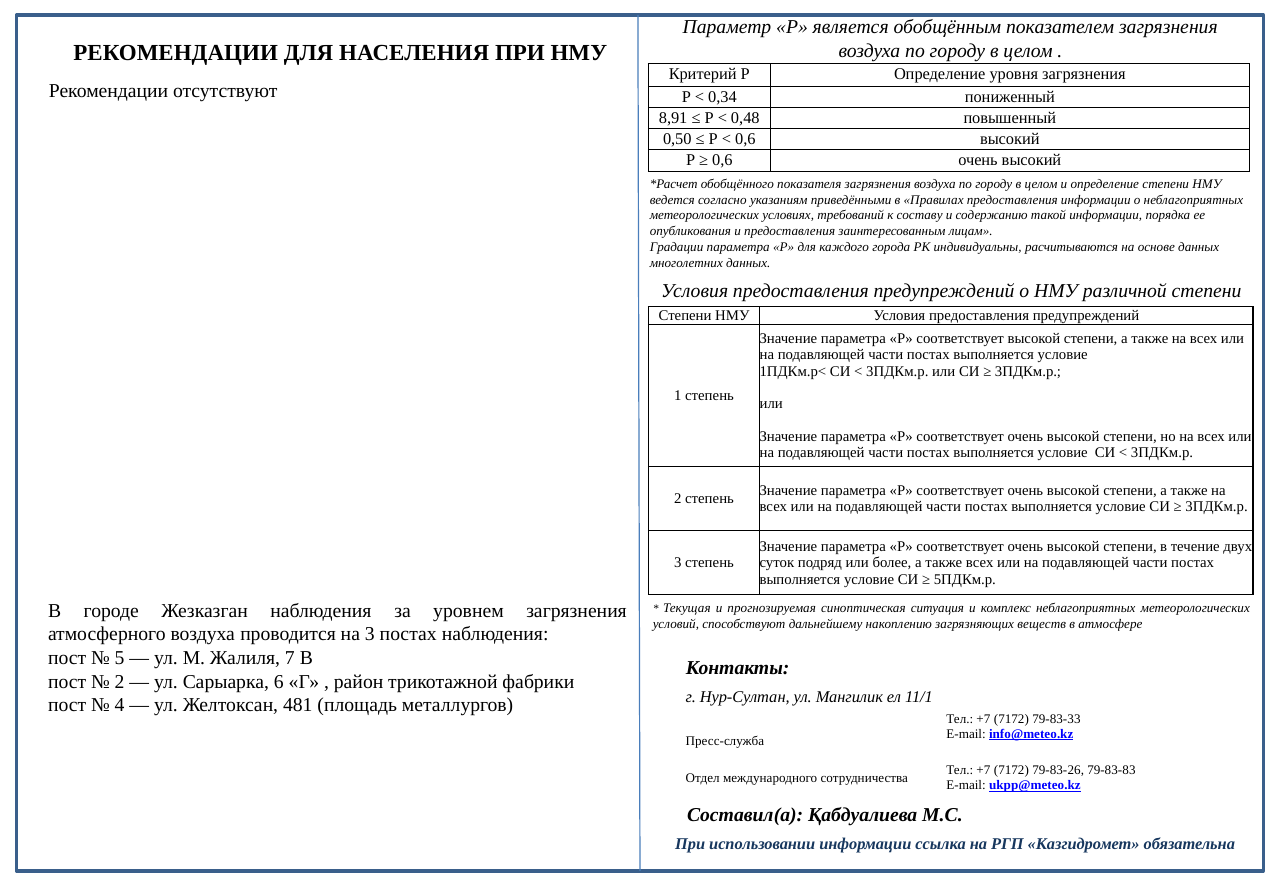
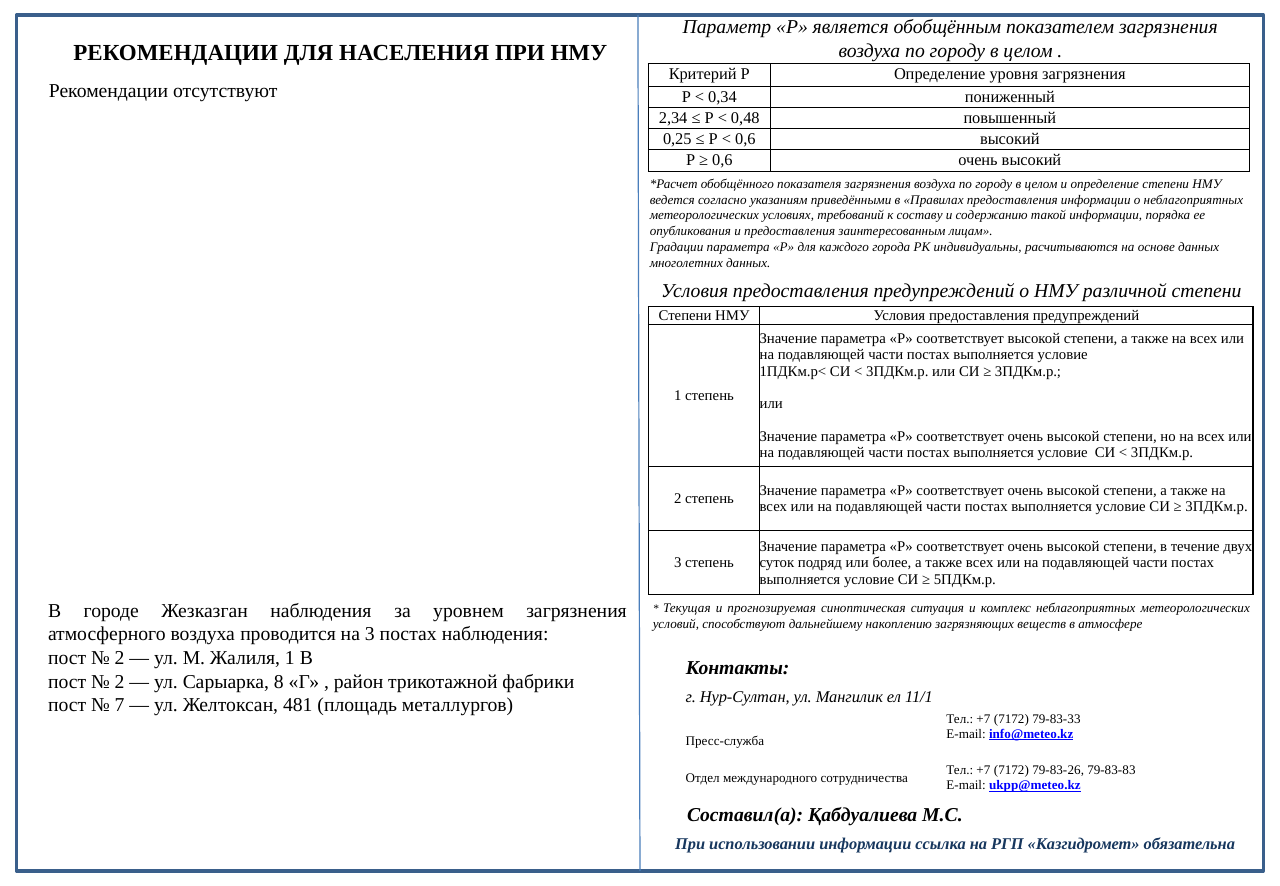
8,91: 8,91 -> 2,34
0,50: 0,50 -> 0,25
5 at (120, 658): 5 -> 2
Жалиля 7: 7 -> 1
6: 6 -> 8
4: 4 -> 7
